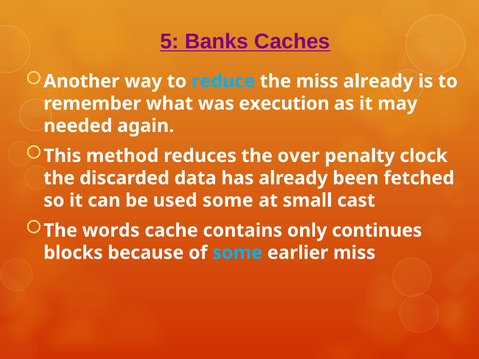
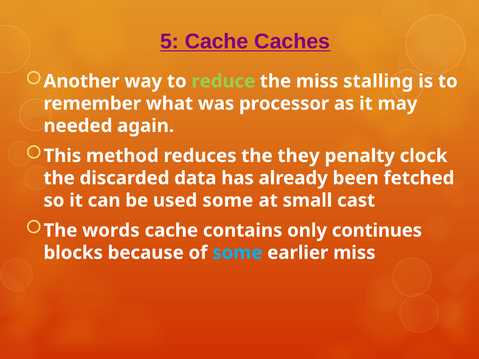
5 Banks: Banks -> Cache
reduce colour: light blue -> light green
miss already: already -> stalling
execution: execution -> processor
over: over -> they
